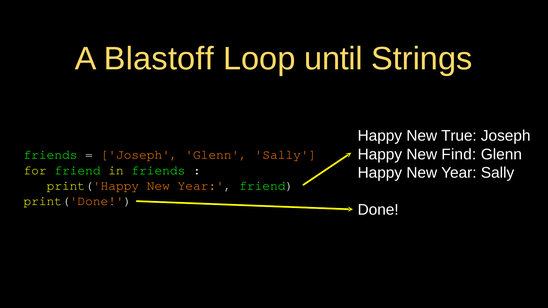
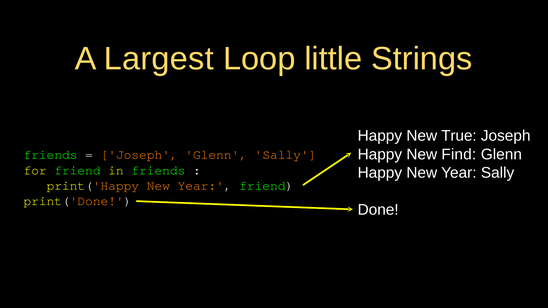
Blastoff: Blastoff -> Largest
until: until -> little
